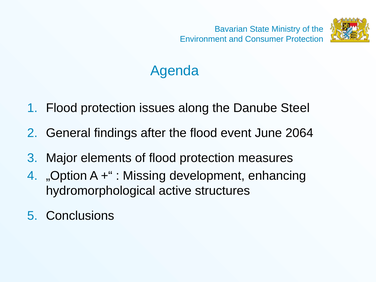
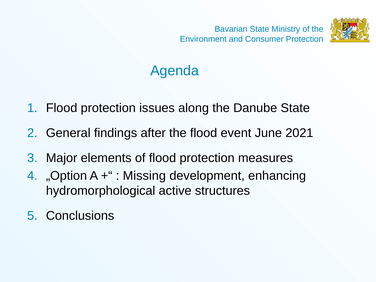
Danube Steel: Steel -> State
2064: 2064 -> 2021
